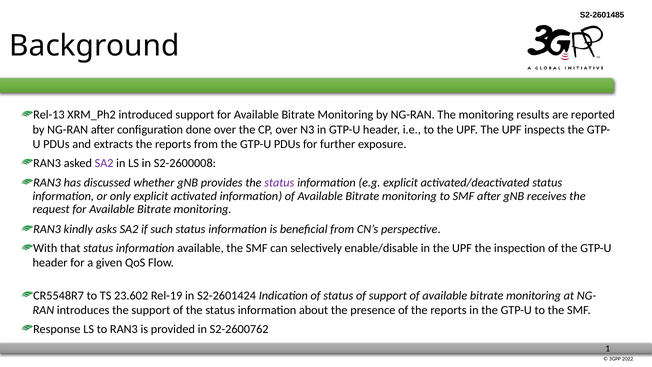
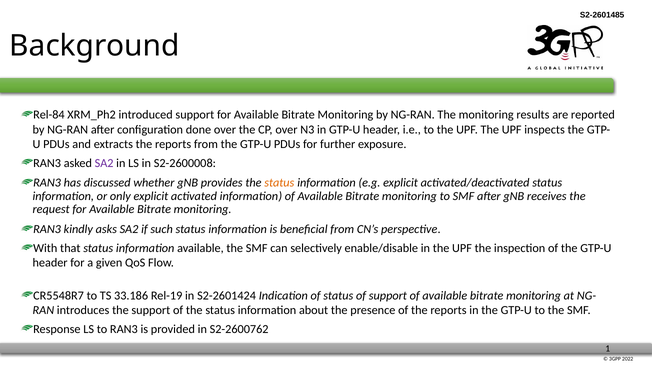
Rel-13: Rel-13 -> Rel-84
status at (279, 183) colour: purple -> orange
23.602: 23.602 -> 33.186
